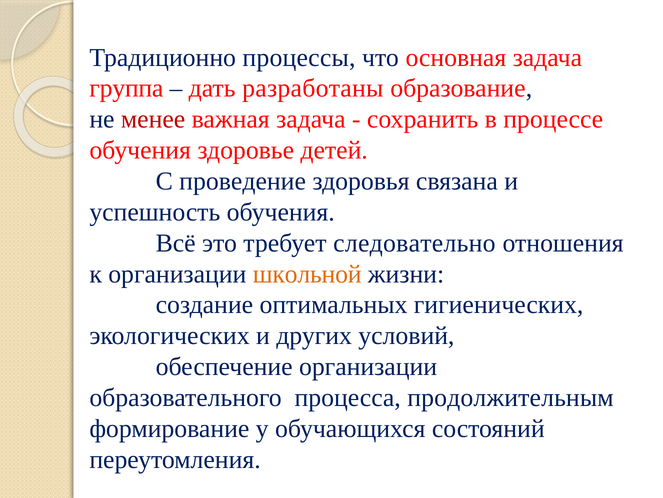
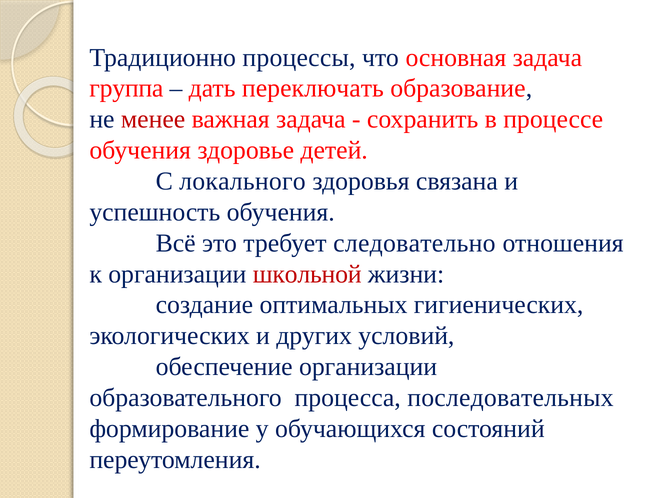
разработаны: разработаны -> переключать
проведение: проведение -> локального
школьной colour: orange -> red
продолжительным: продолжительным -> последовательных
